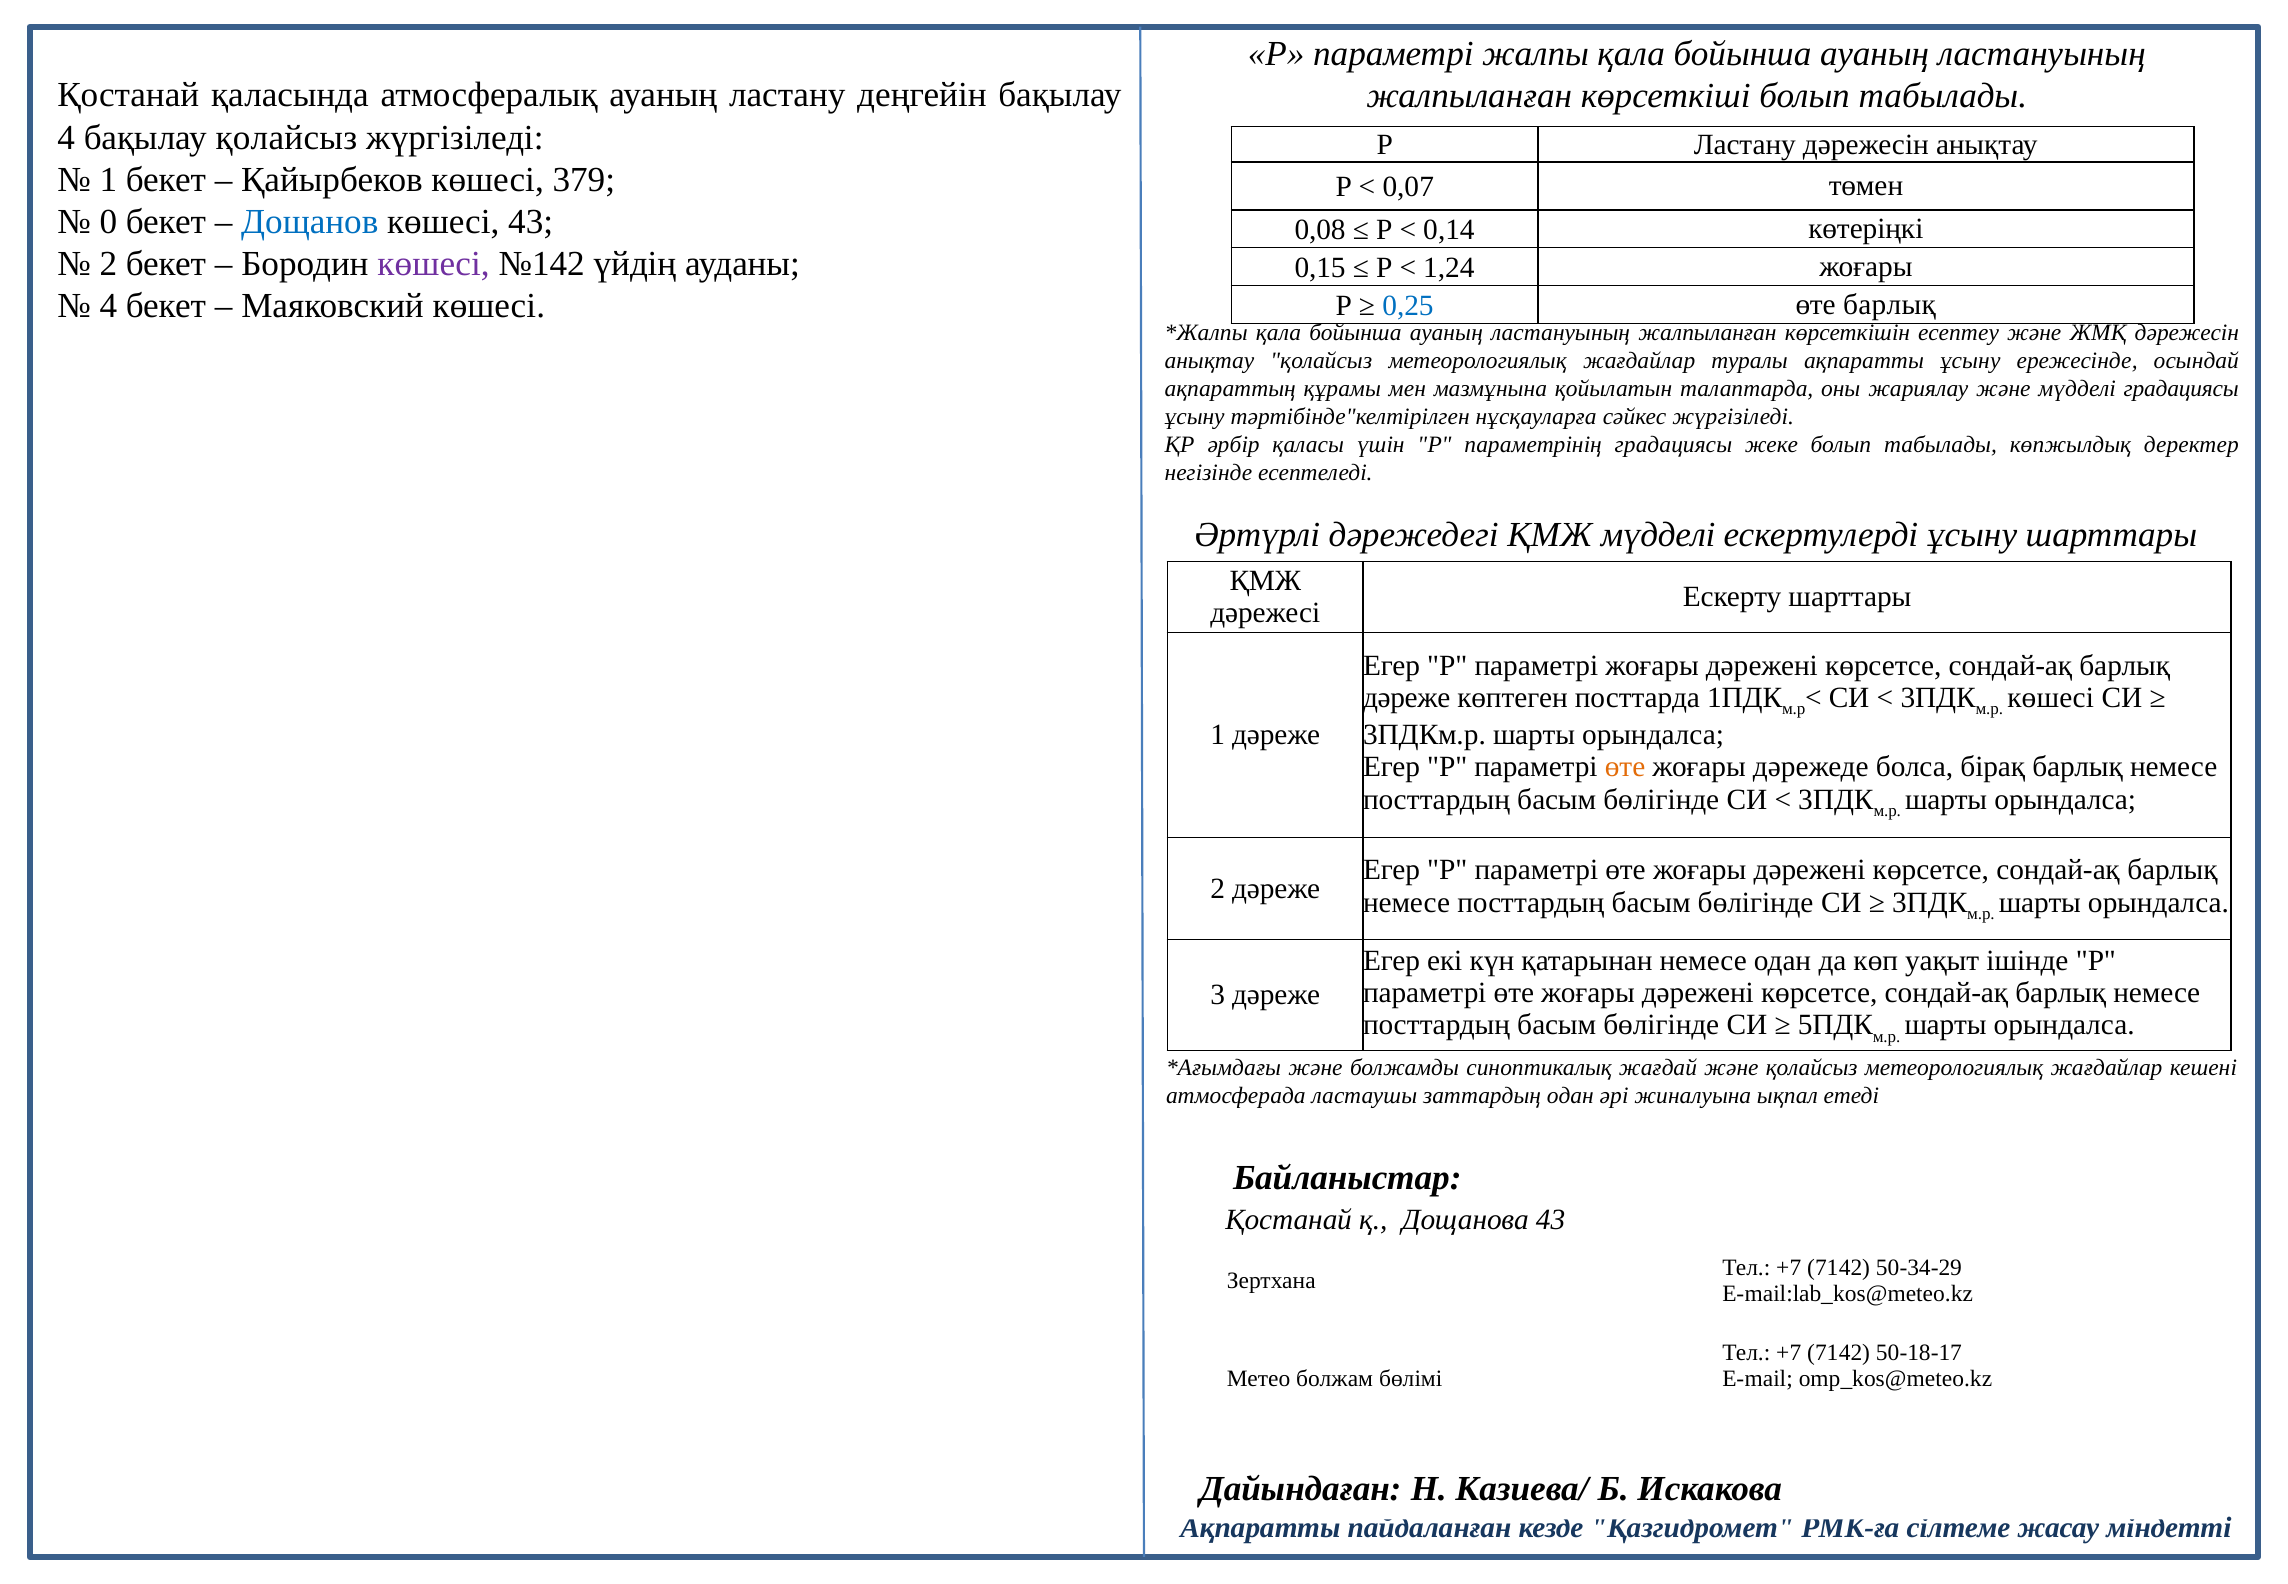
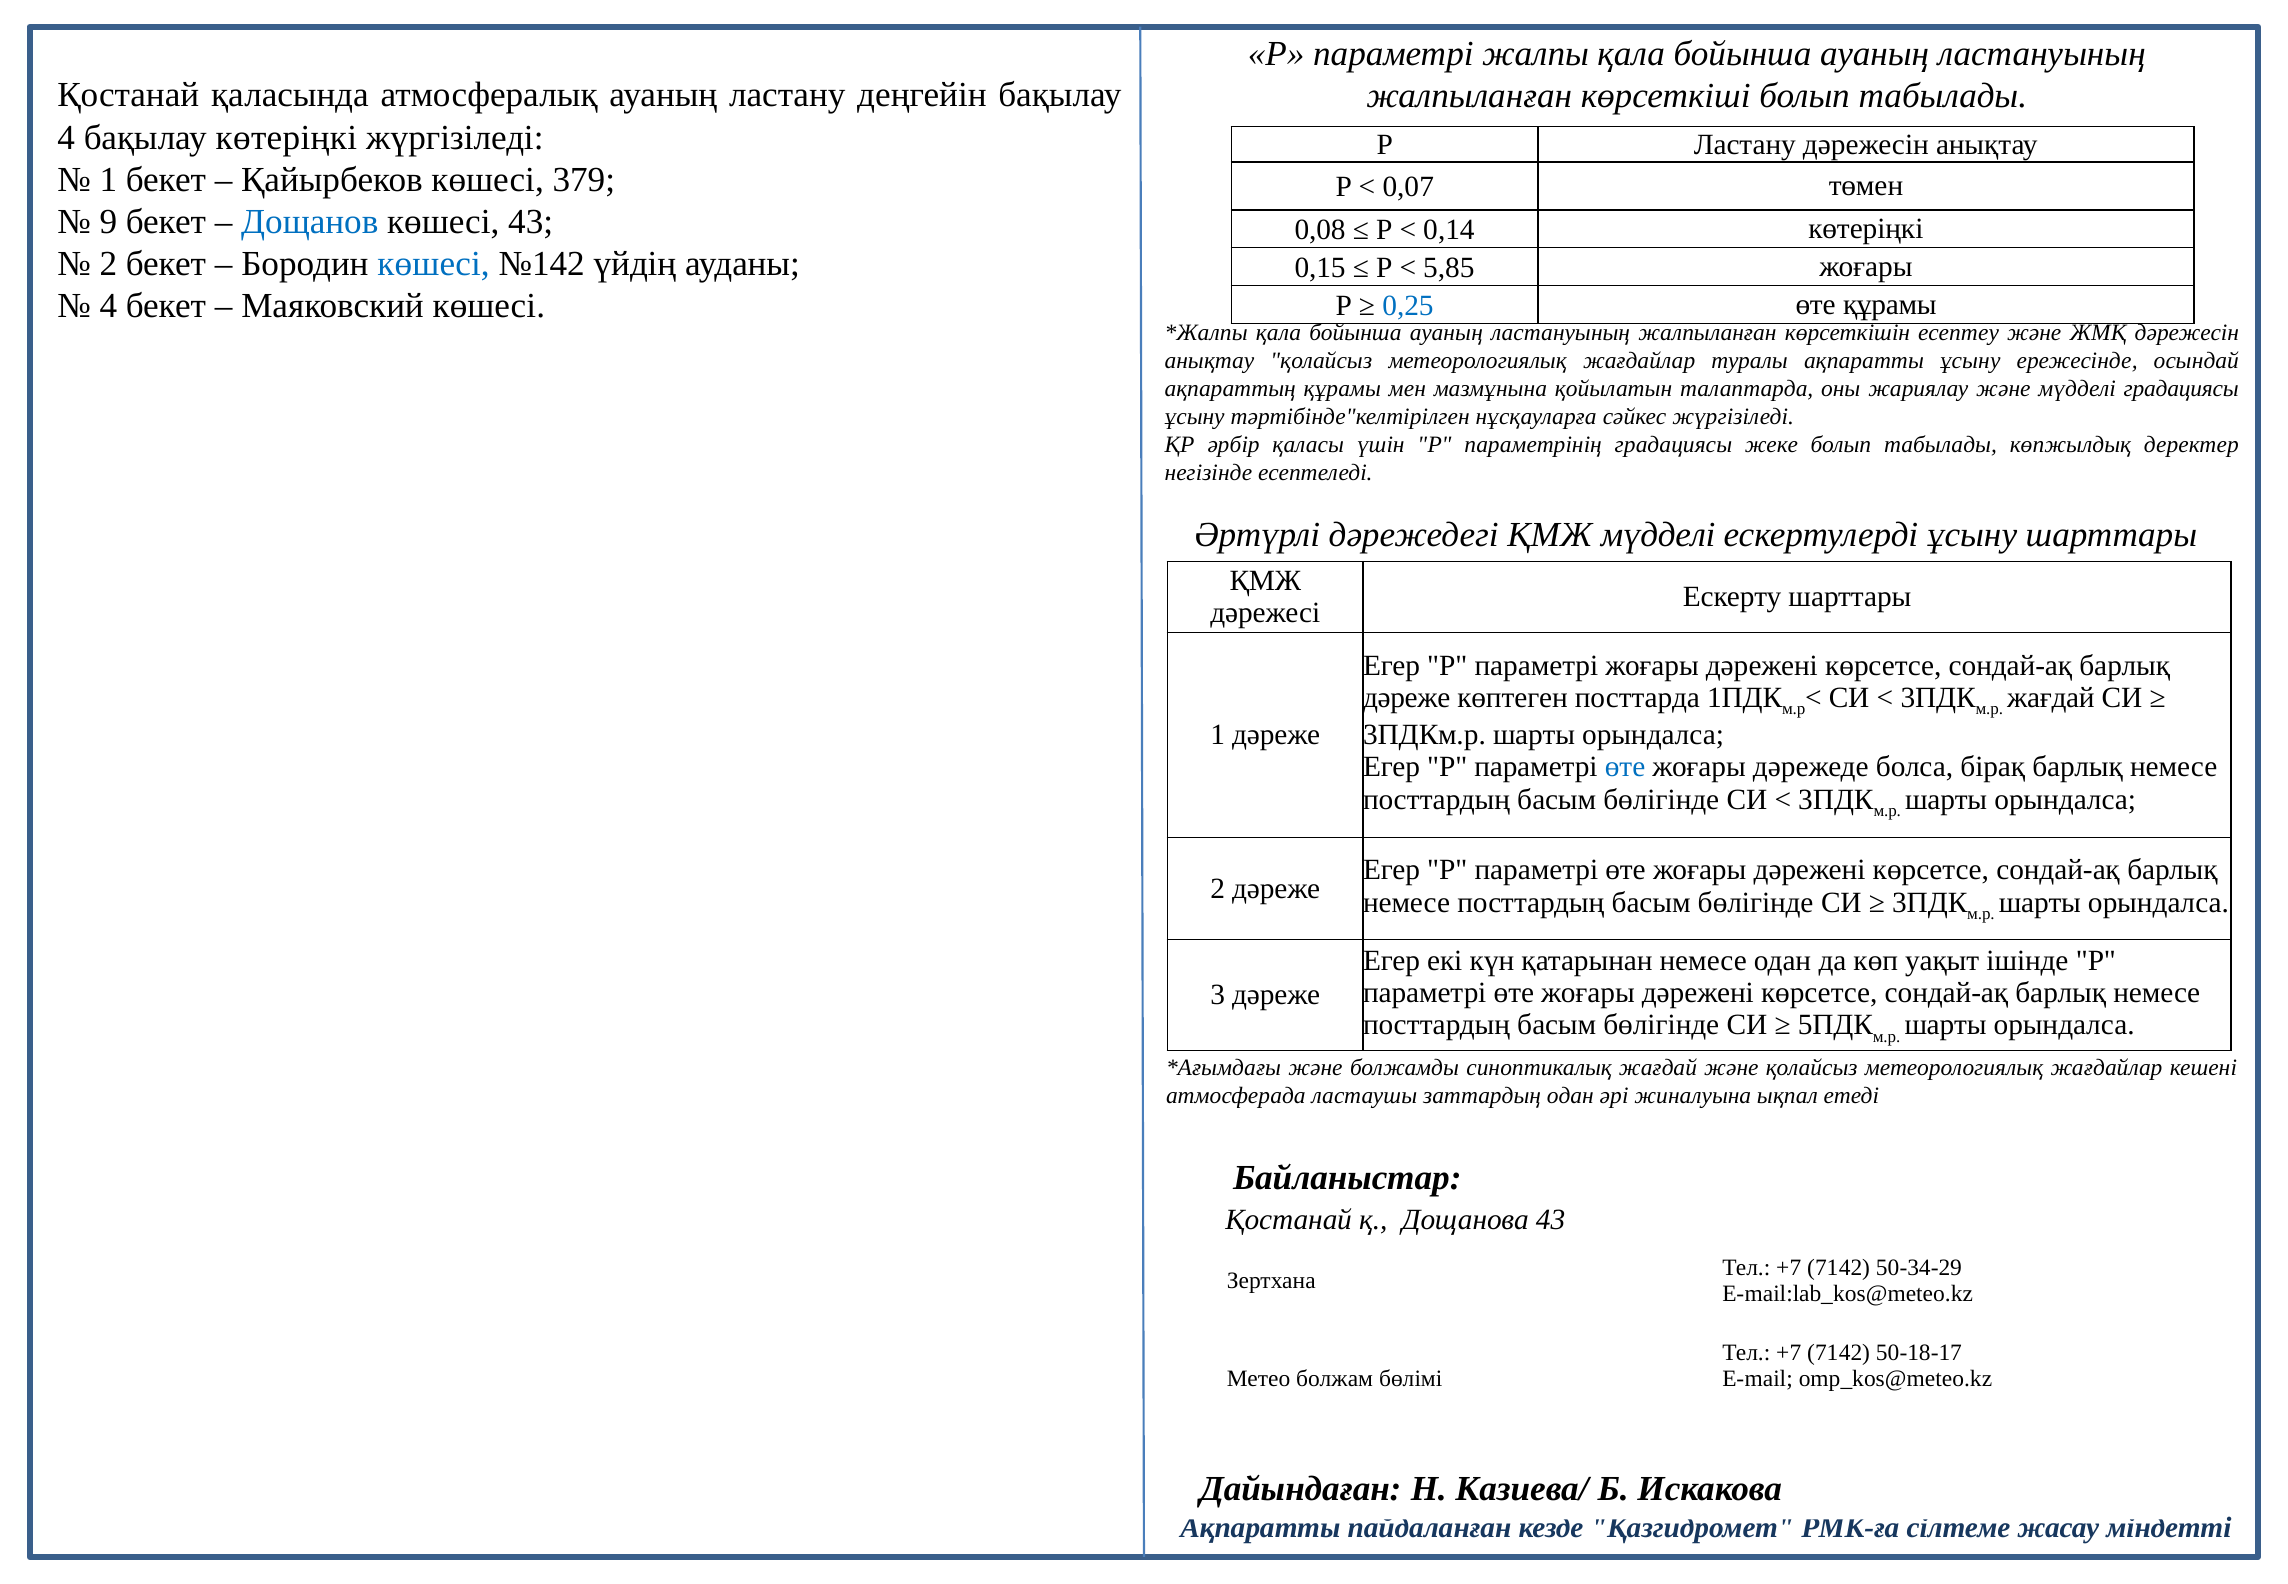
бақылау қолайсыз: қолайсыз -> көтеріңкі
0: 0 -> 9
көшесі at (434, 264) colour: purple -> blue
1,24: 1,24 -> 5,85
өте барлық: барлық -> құрамы
көшесі at (2051, 698): көшесі -> жағдай
өте at (1625, 767) colour: orange -> blue
